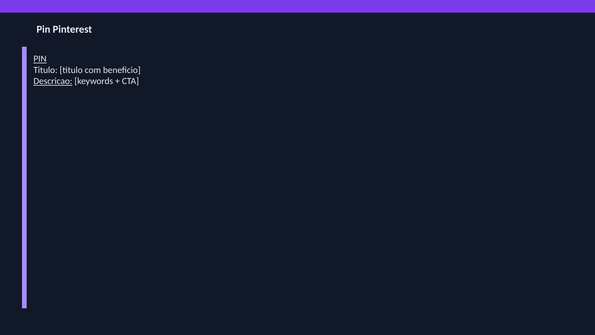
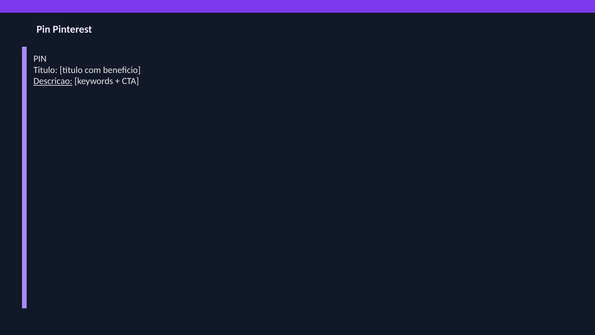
PIN at (40, 59) underline: present -> none
